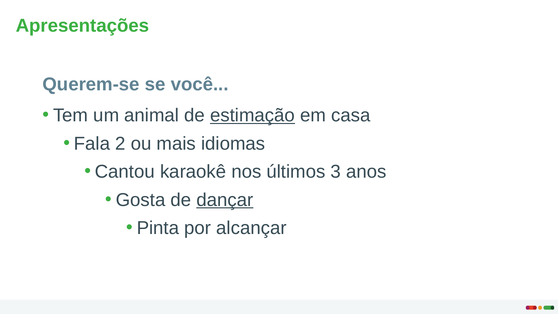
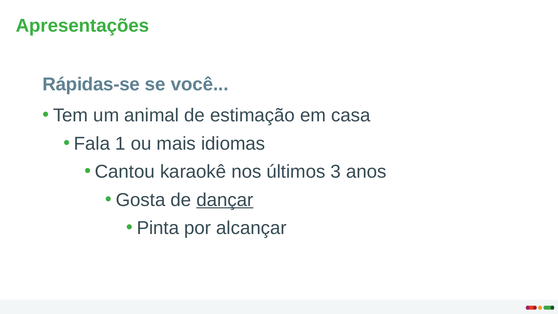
Querem-se: Querem-se -> Rápidas-se
estimação underline: present -> none
2: 2 -> 1
